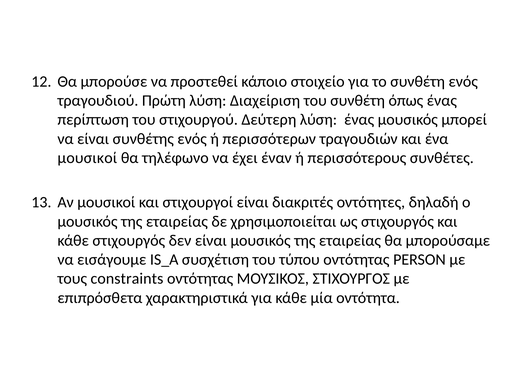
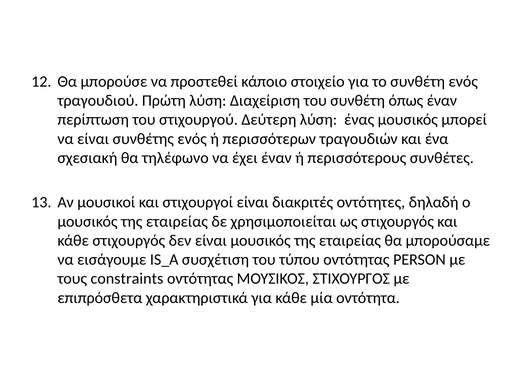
όπως ένας: ένας -> έναν
μουσικοί at (87, 158): μουσικοί -> σχεσιακή
